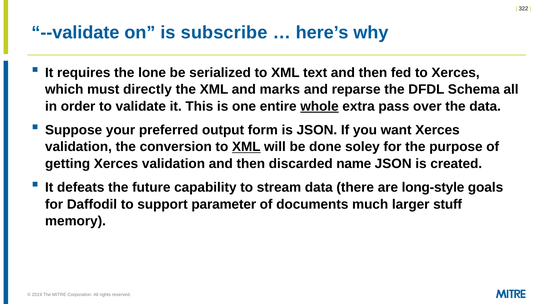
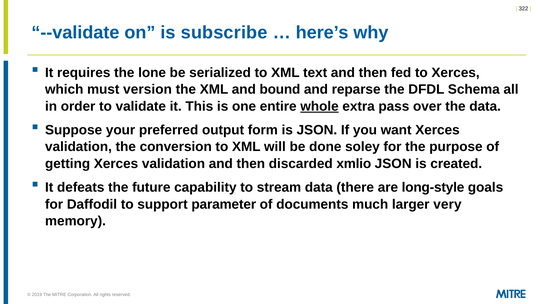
directly: directly -> version
marks: marks -> bound
XML at (246, 147) underline: present -> none
name: name -> xmlio
stuff: stuff -> very
